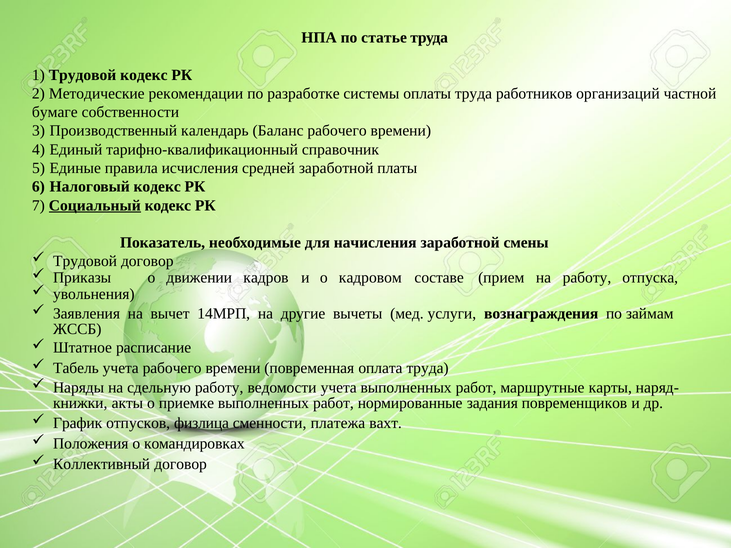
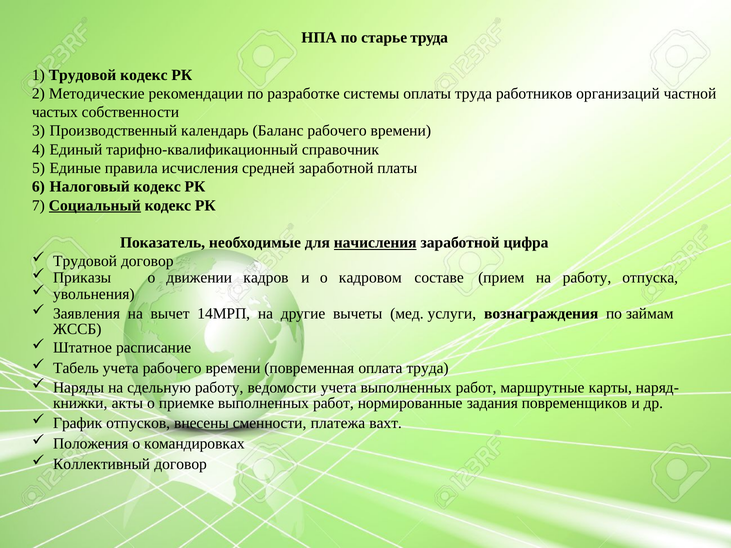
статье: статье -> старье
бумаге: бумаге -> частых
начисления underline: none -> present
смены: смены -> цифра
физлица: физлица -> внесены
